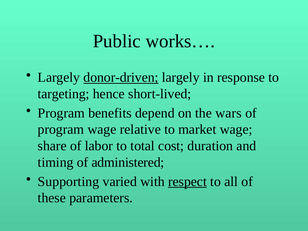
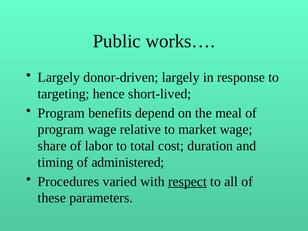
donor-driven underline: present -> none
wars: wars -> meal
Supporting: Supporting -> Procedures
